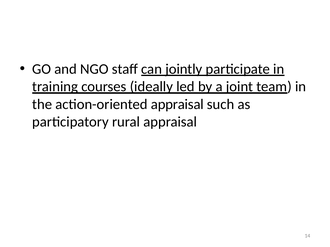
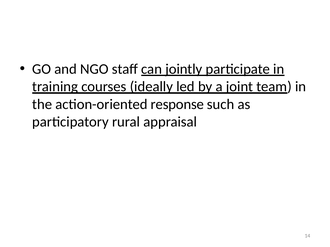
action-oriented appraisal: appraisal -> response
